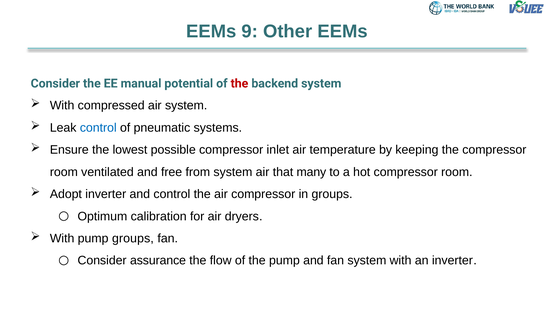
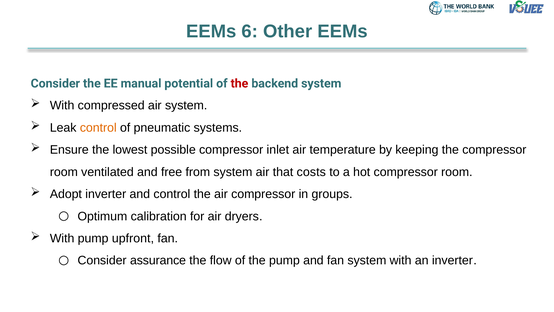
9: 9 -> 6
control at (98, 128) colour: blue -> orange
many: many -> costs
pump groups: groups -> upfront
